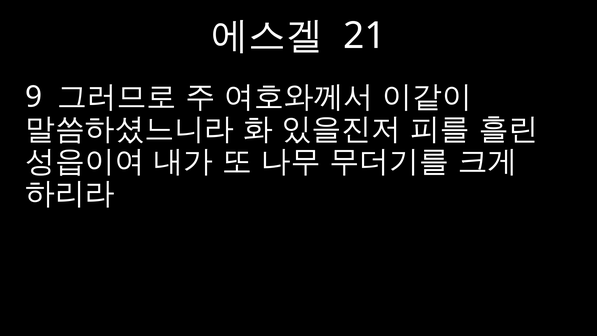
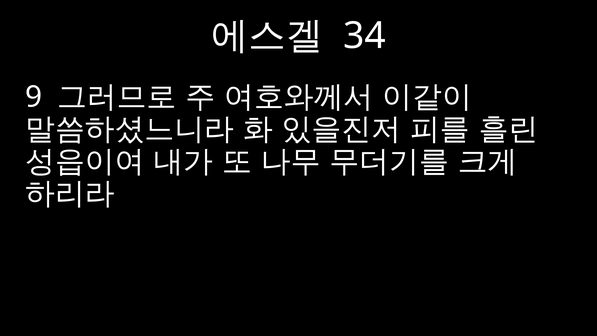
21: 21 -> 34
